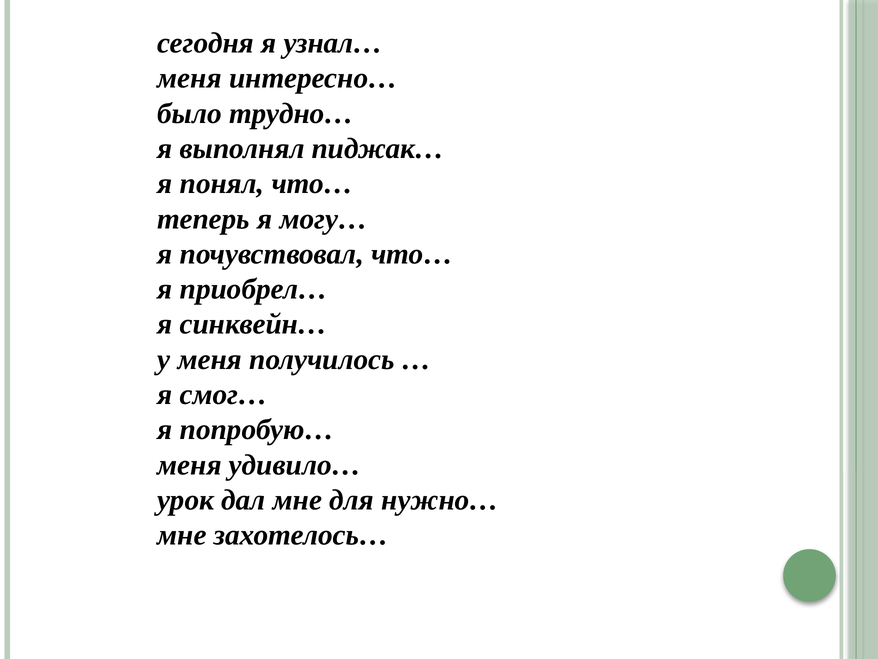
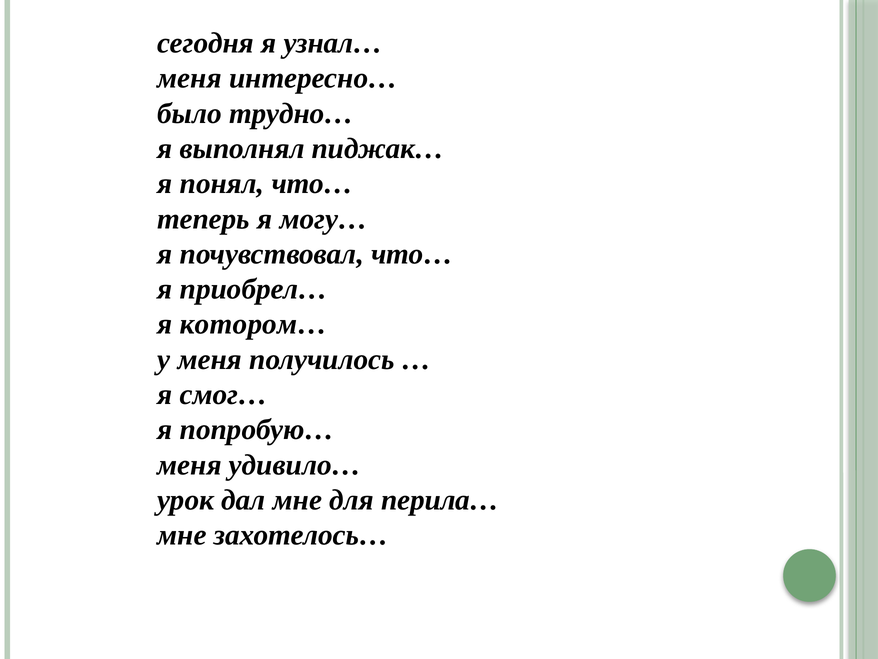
синквейн…: синквейн… -> котором…
нужно…: нужно… -> перила…
